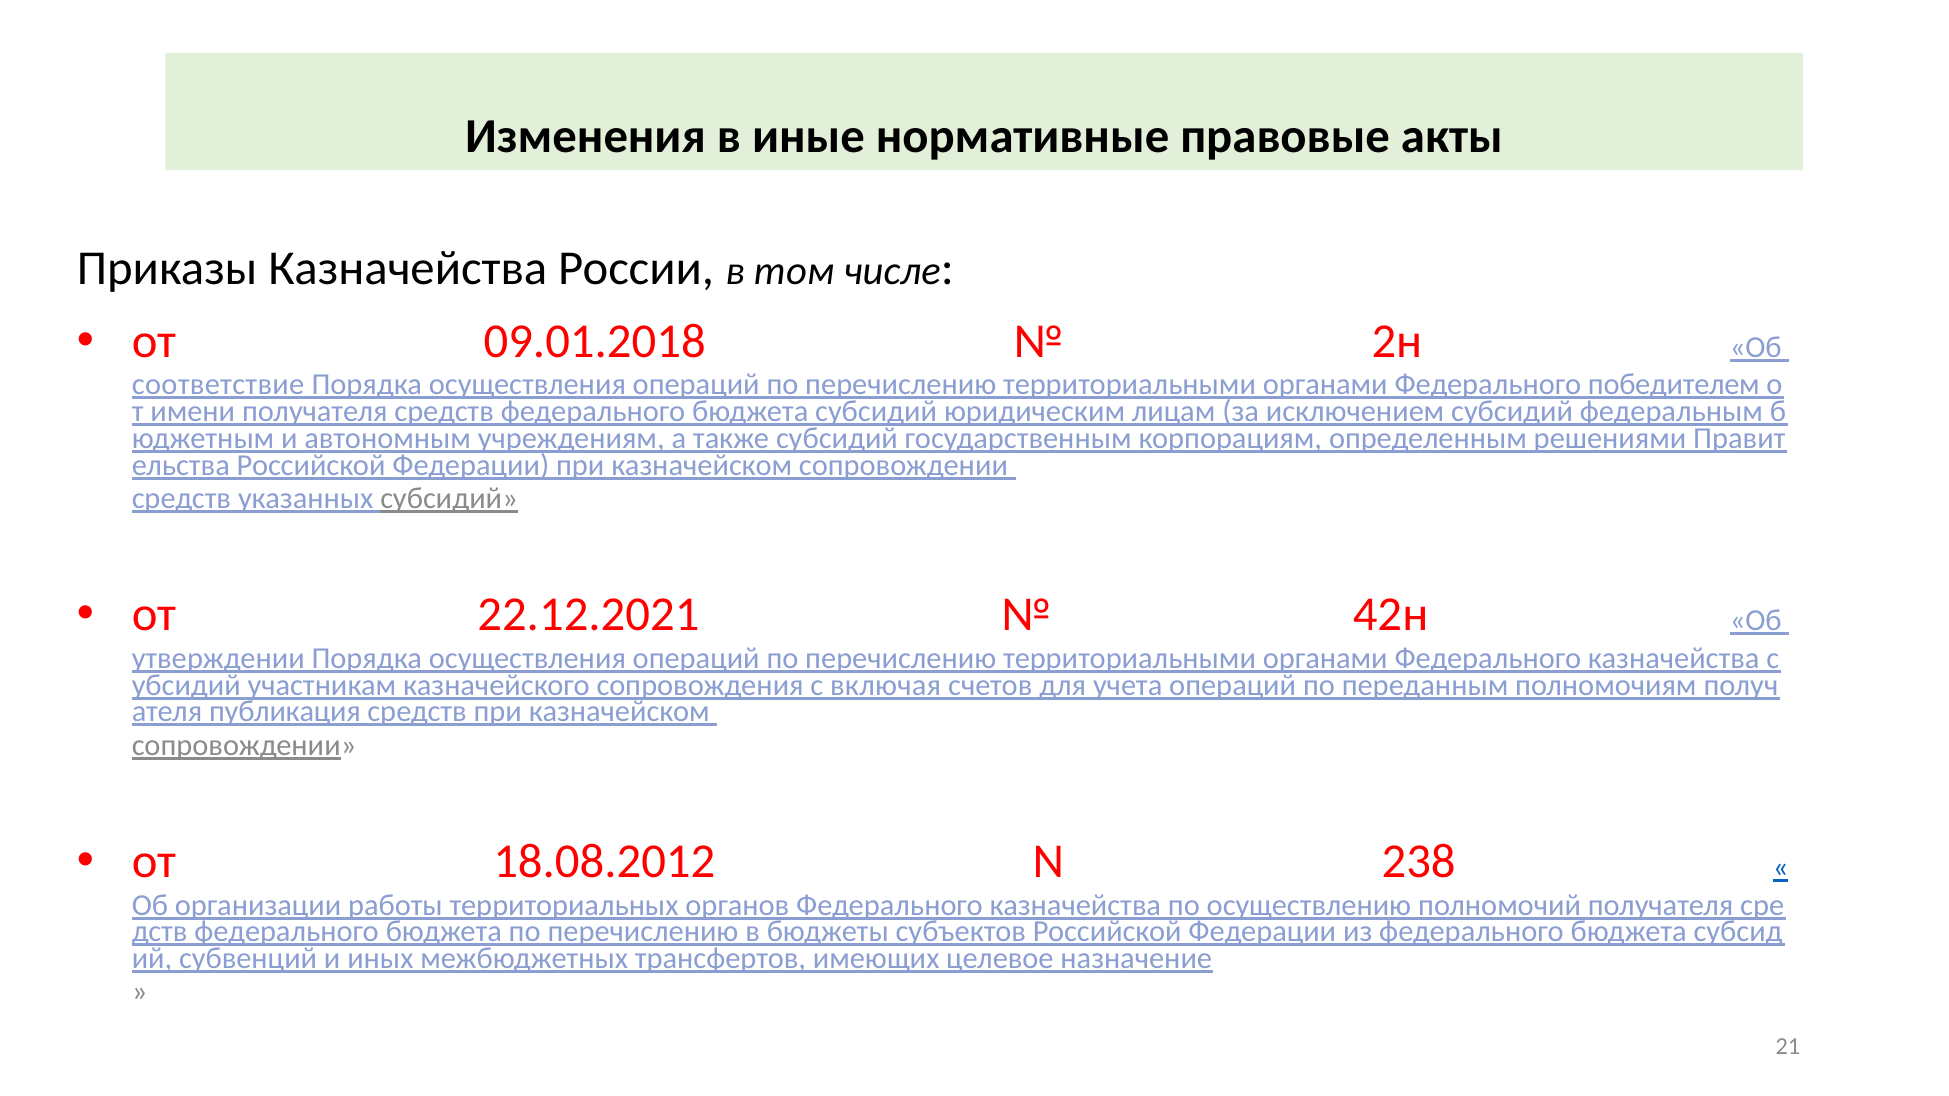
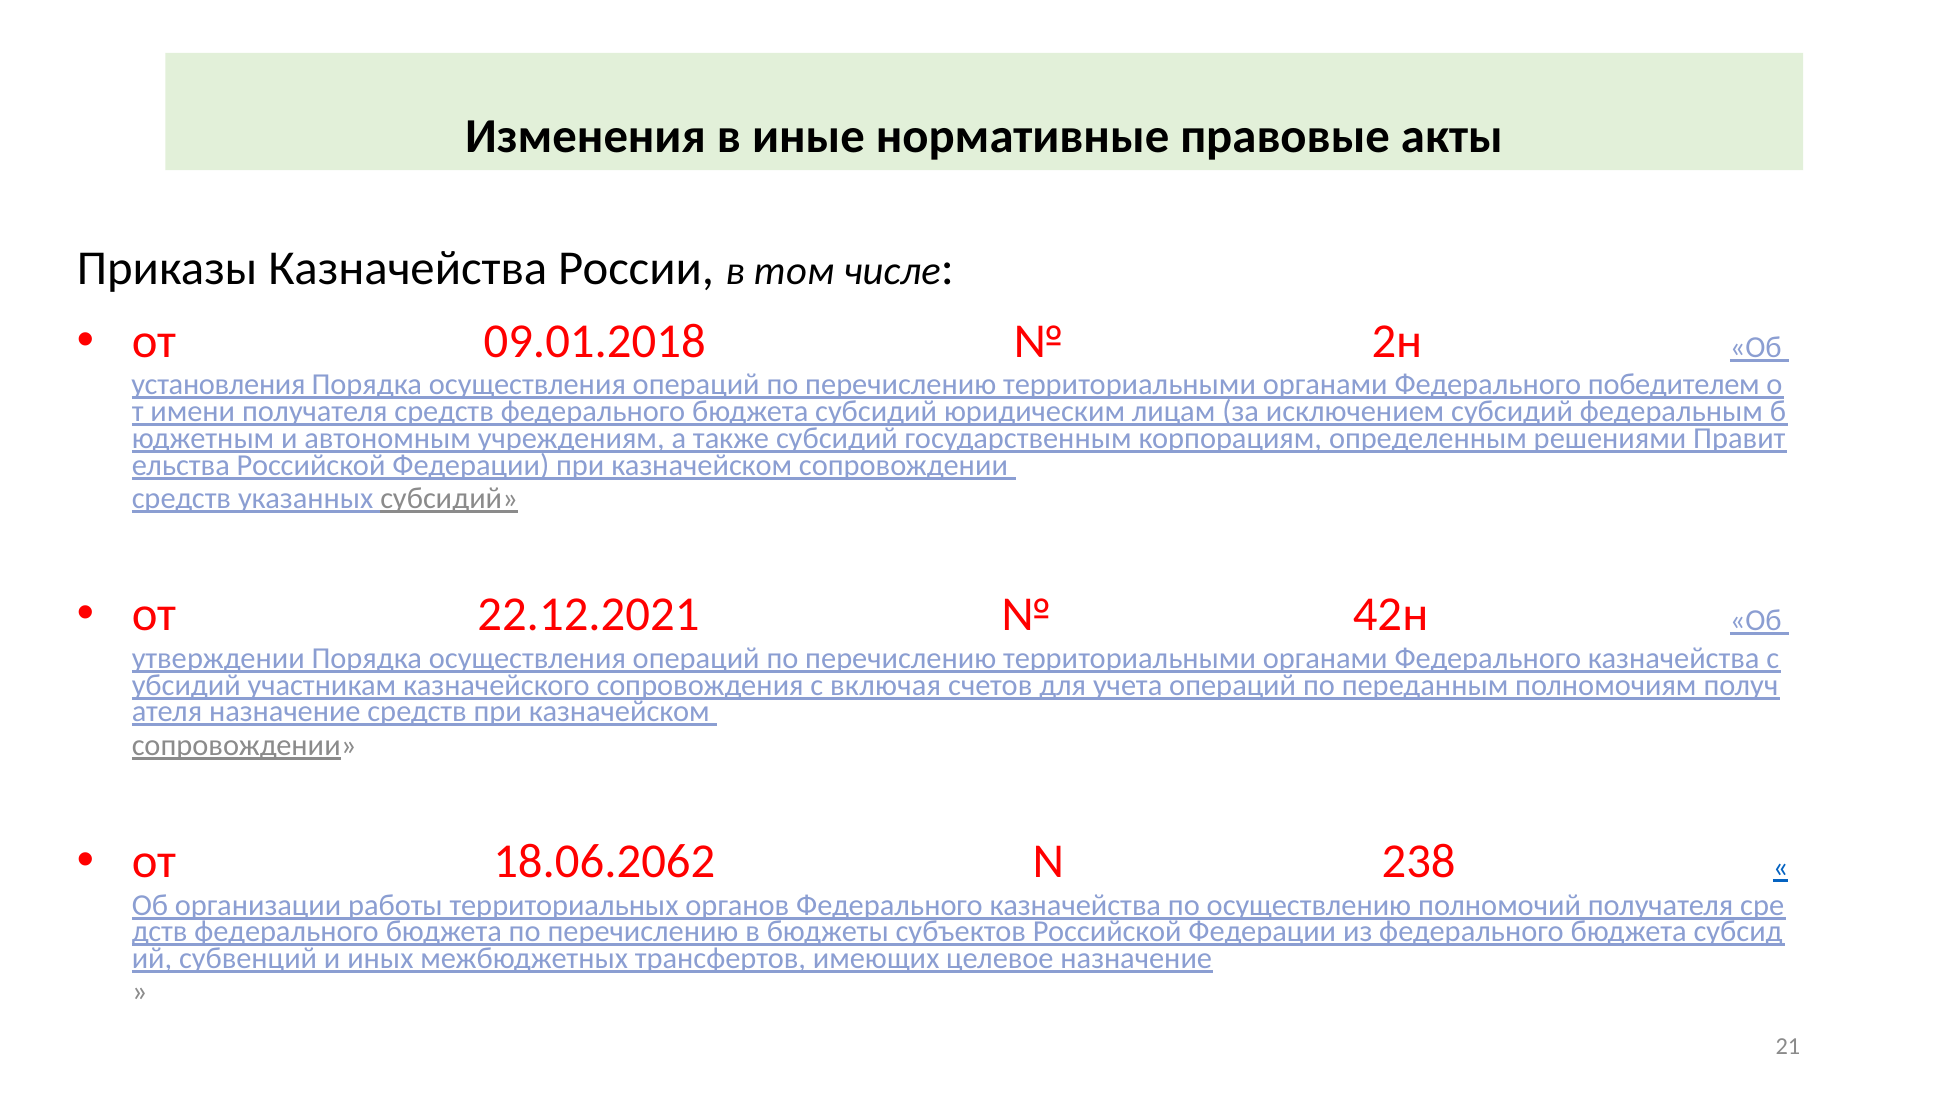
соответствие: соответствие -> установления
публикация at (285, 712): публикация -> назначение
18.08.2012: 18.08.2012 -> 18.06.2062
